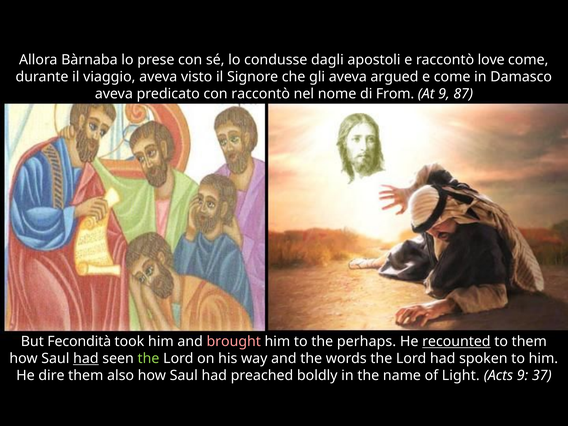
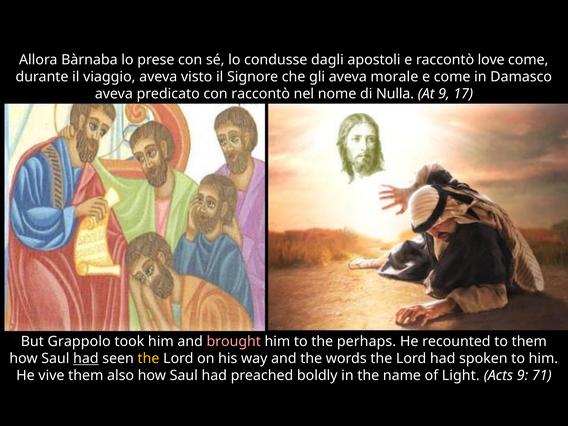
argued: argued -> morale
From: From -> Nulla
87: 87 -> 17
Fecondità: Fecondità -> Grappolo
recounted underline: present -> none
the at (148, 359) colour: light green -> yellow
dire: dire -> vive
37: 37 -> 71
